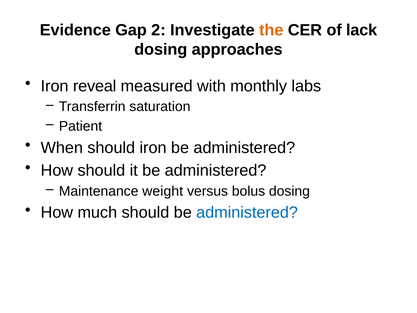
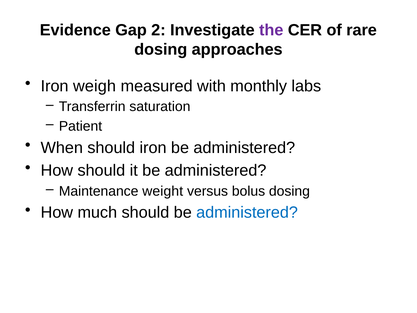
the colour: orange -> purple
lack: lack -> rare
reveal: reveal -> weigh
